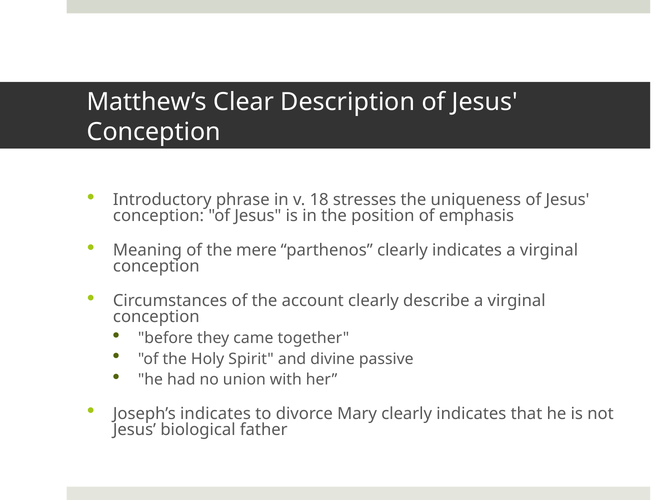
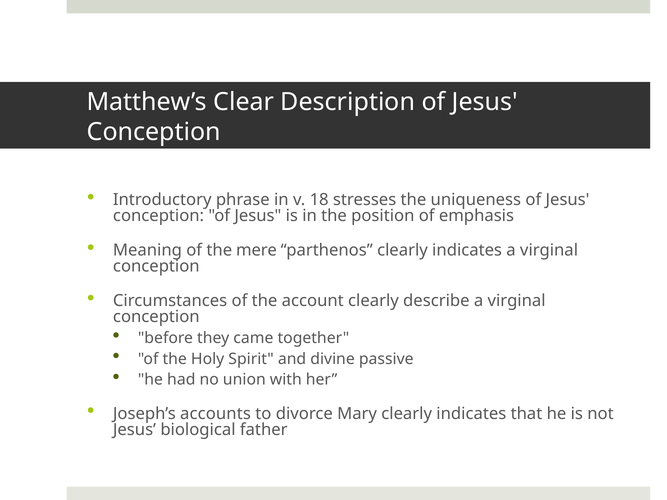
Joseph’s indicates: indicates -> accounts
